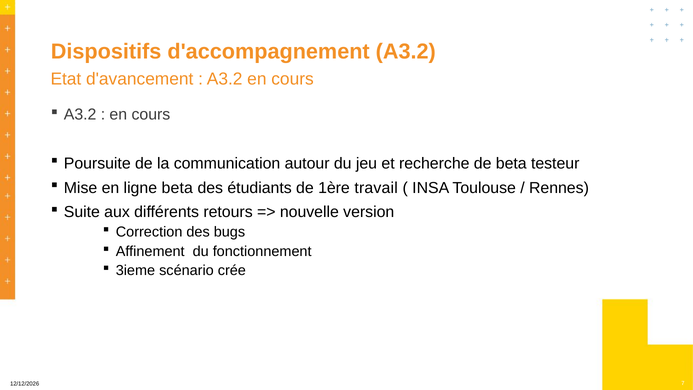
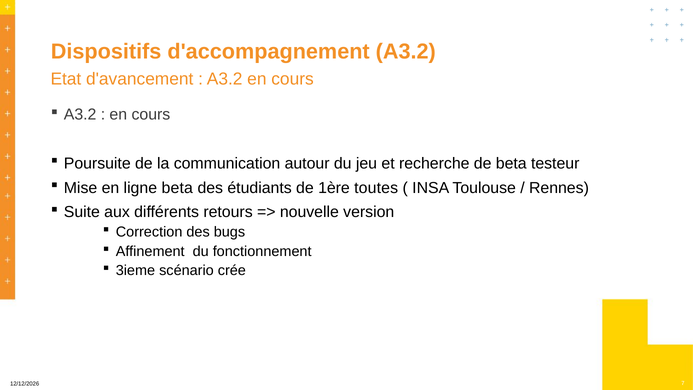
travail: travail -> toutes
